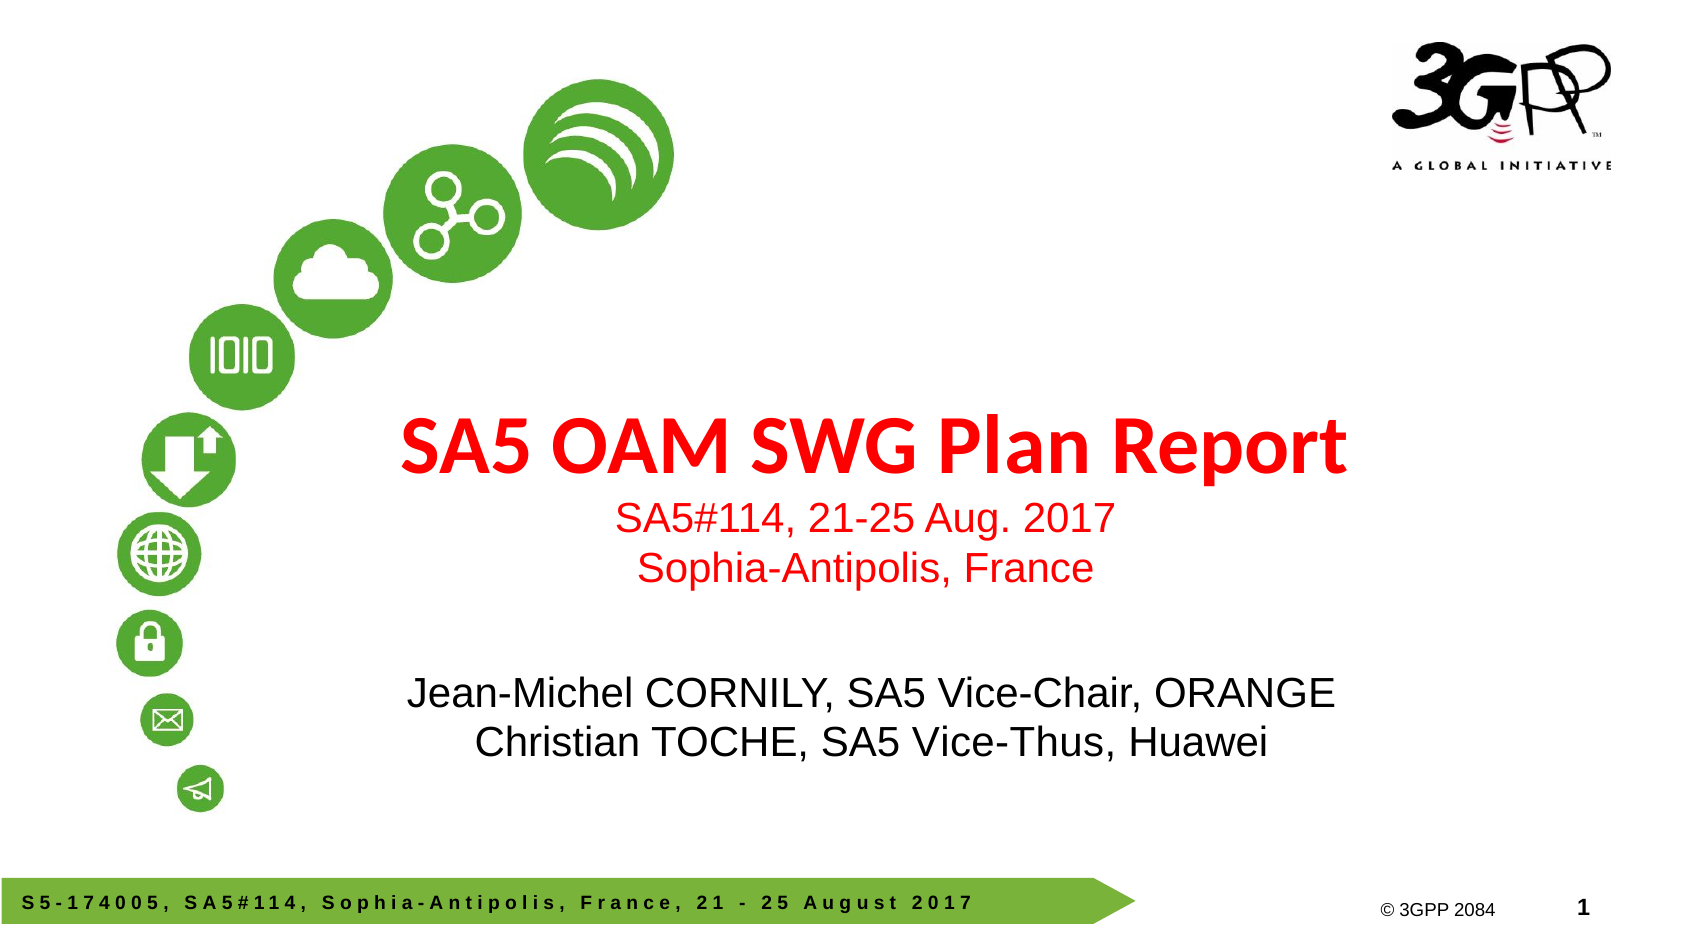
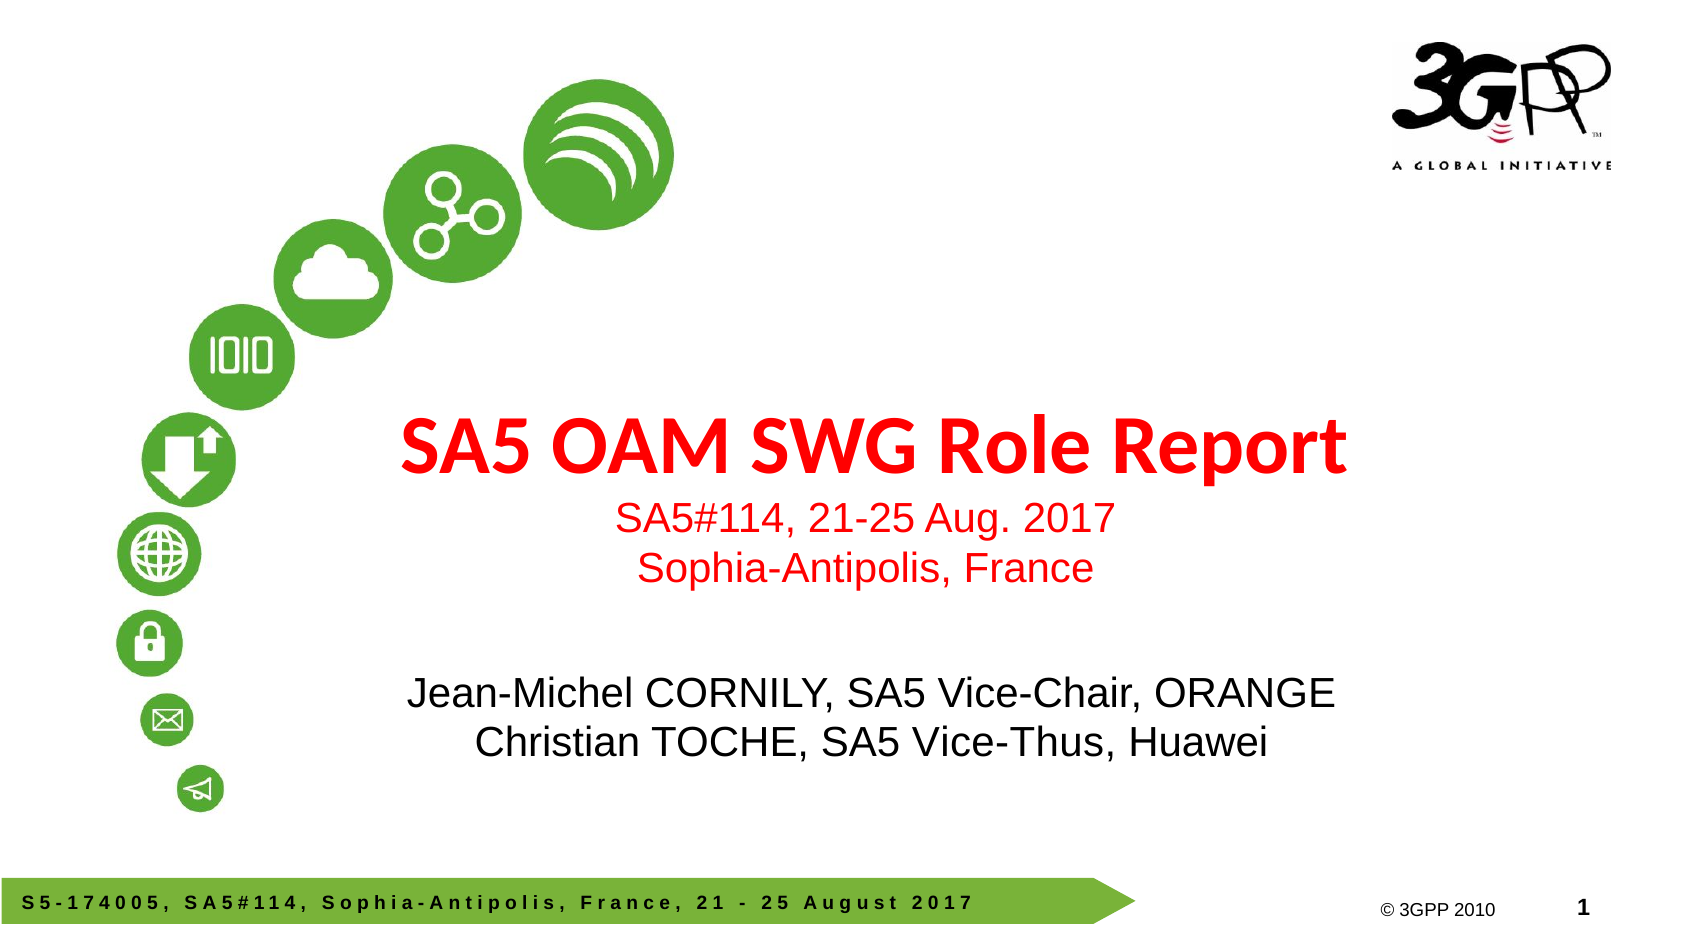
Plan: Plan -> Role
2084: 2084 -> 2010
